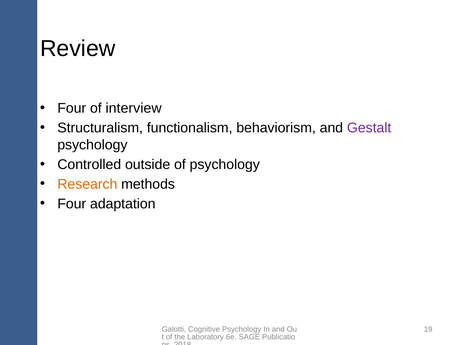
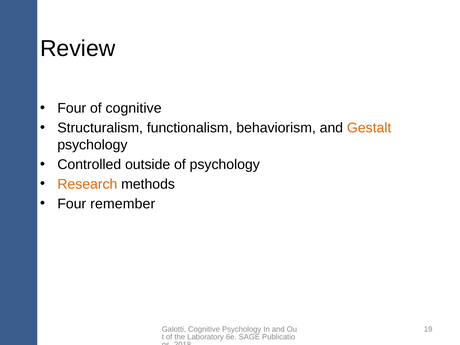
of interview: interview -> cognitive
Gestalt colour: purple -> orange
adaptation: adaptation -> remember
